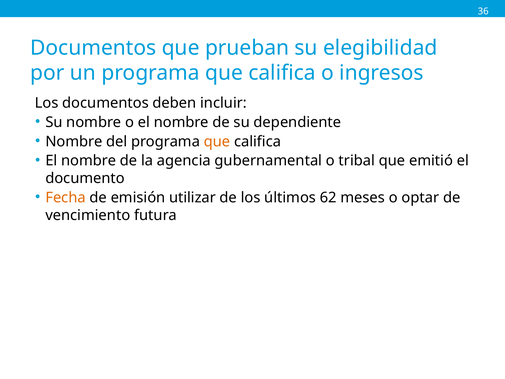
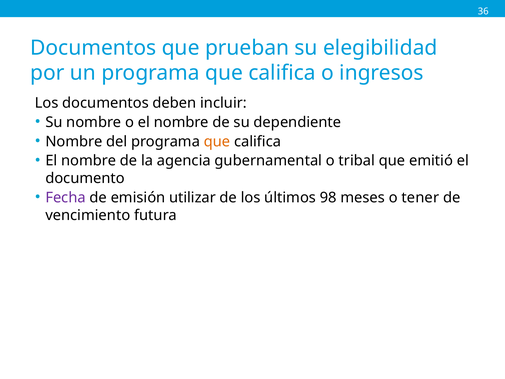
Fecha colour: orange -> purple
62: 62 -> 98
optar: optar -> tener
